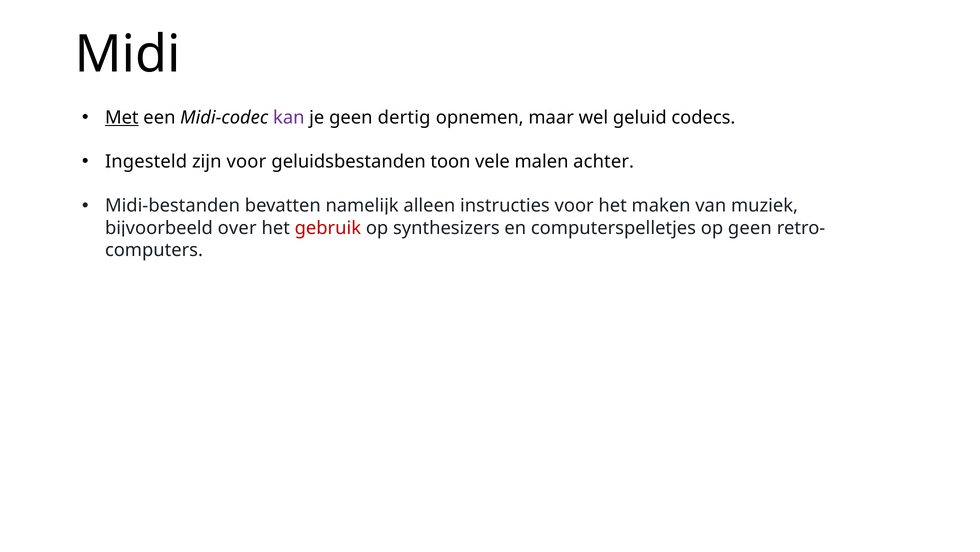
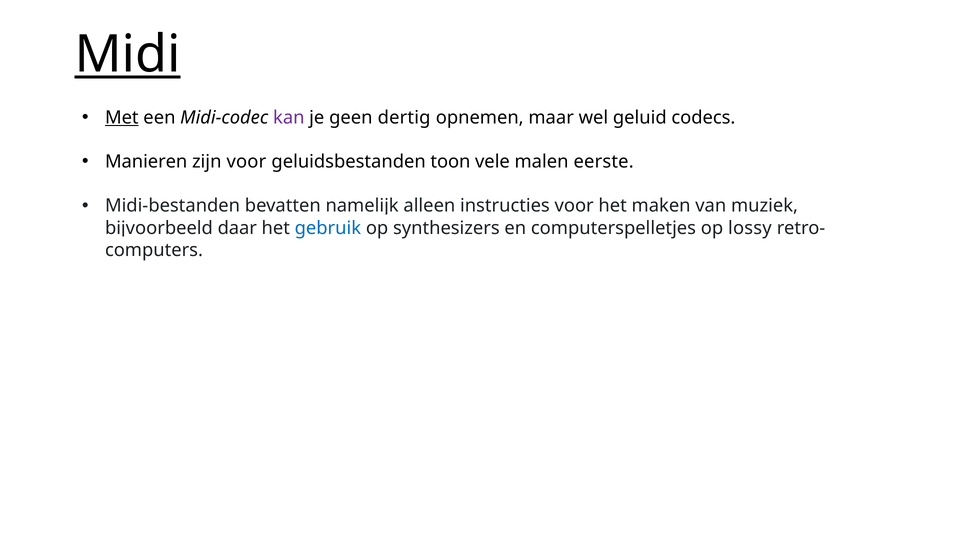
Midi underline: none -> present
Ingesteld: Ingesteld -> Manieren
achter: achter -> eerste
over: over -> daar
gebruik colour: red -> blue
op geen: geen -> lossy
